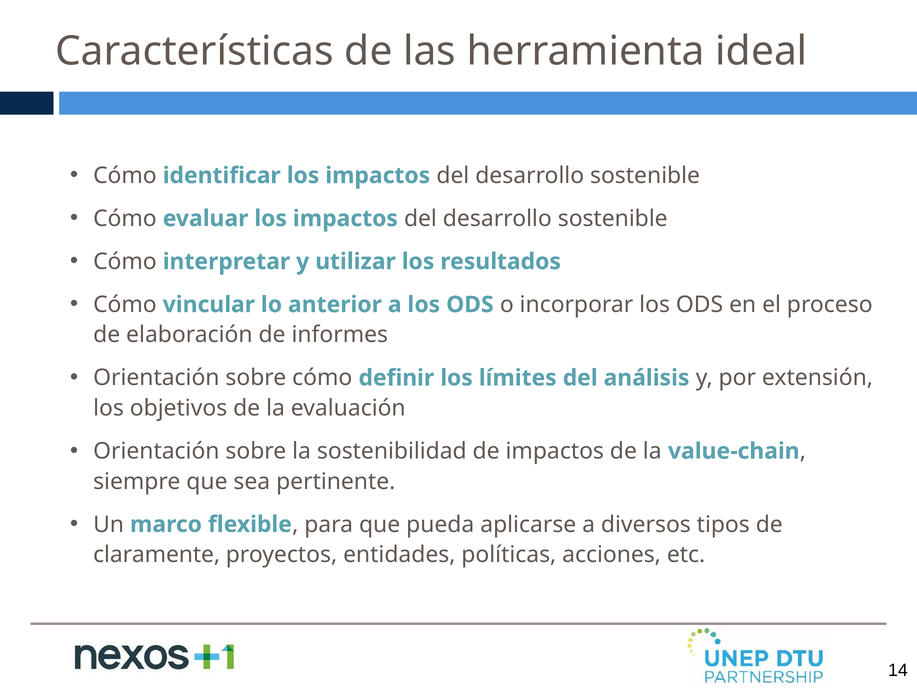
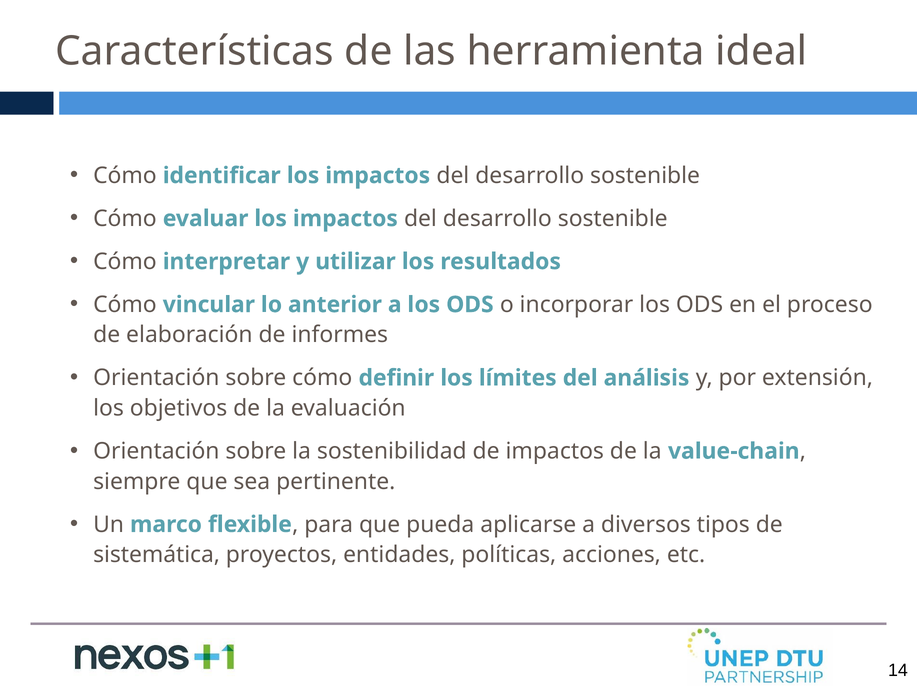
claramente: claramente -> sistemática
